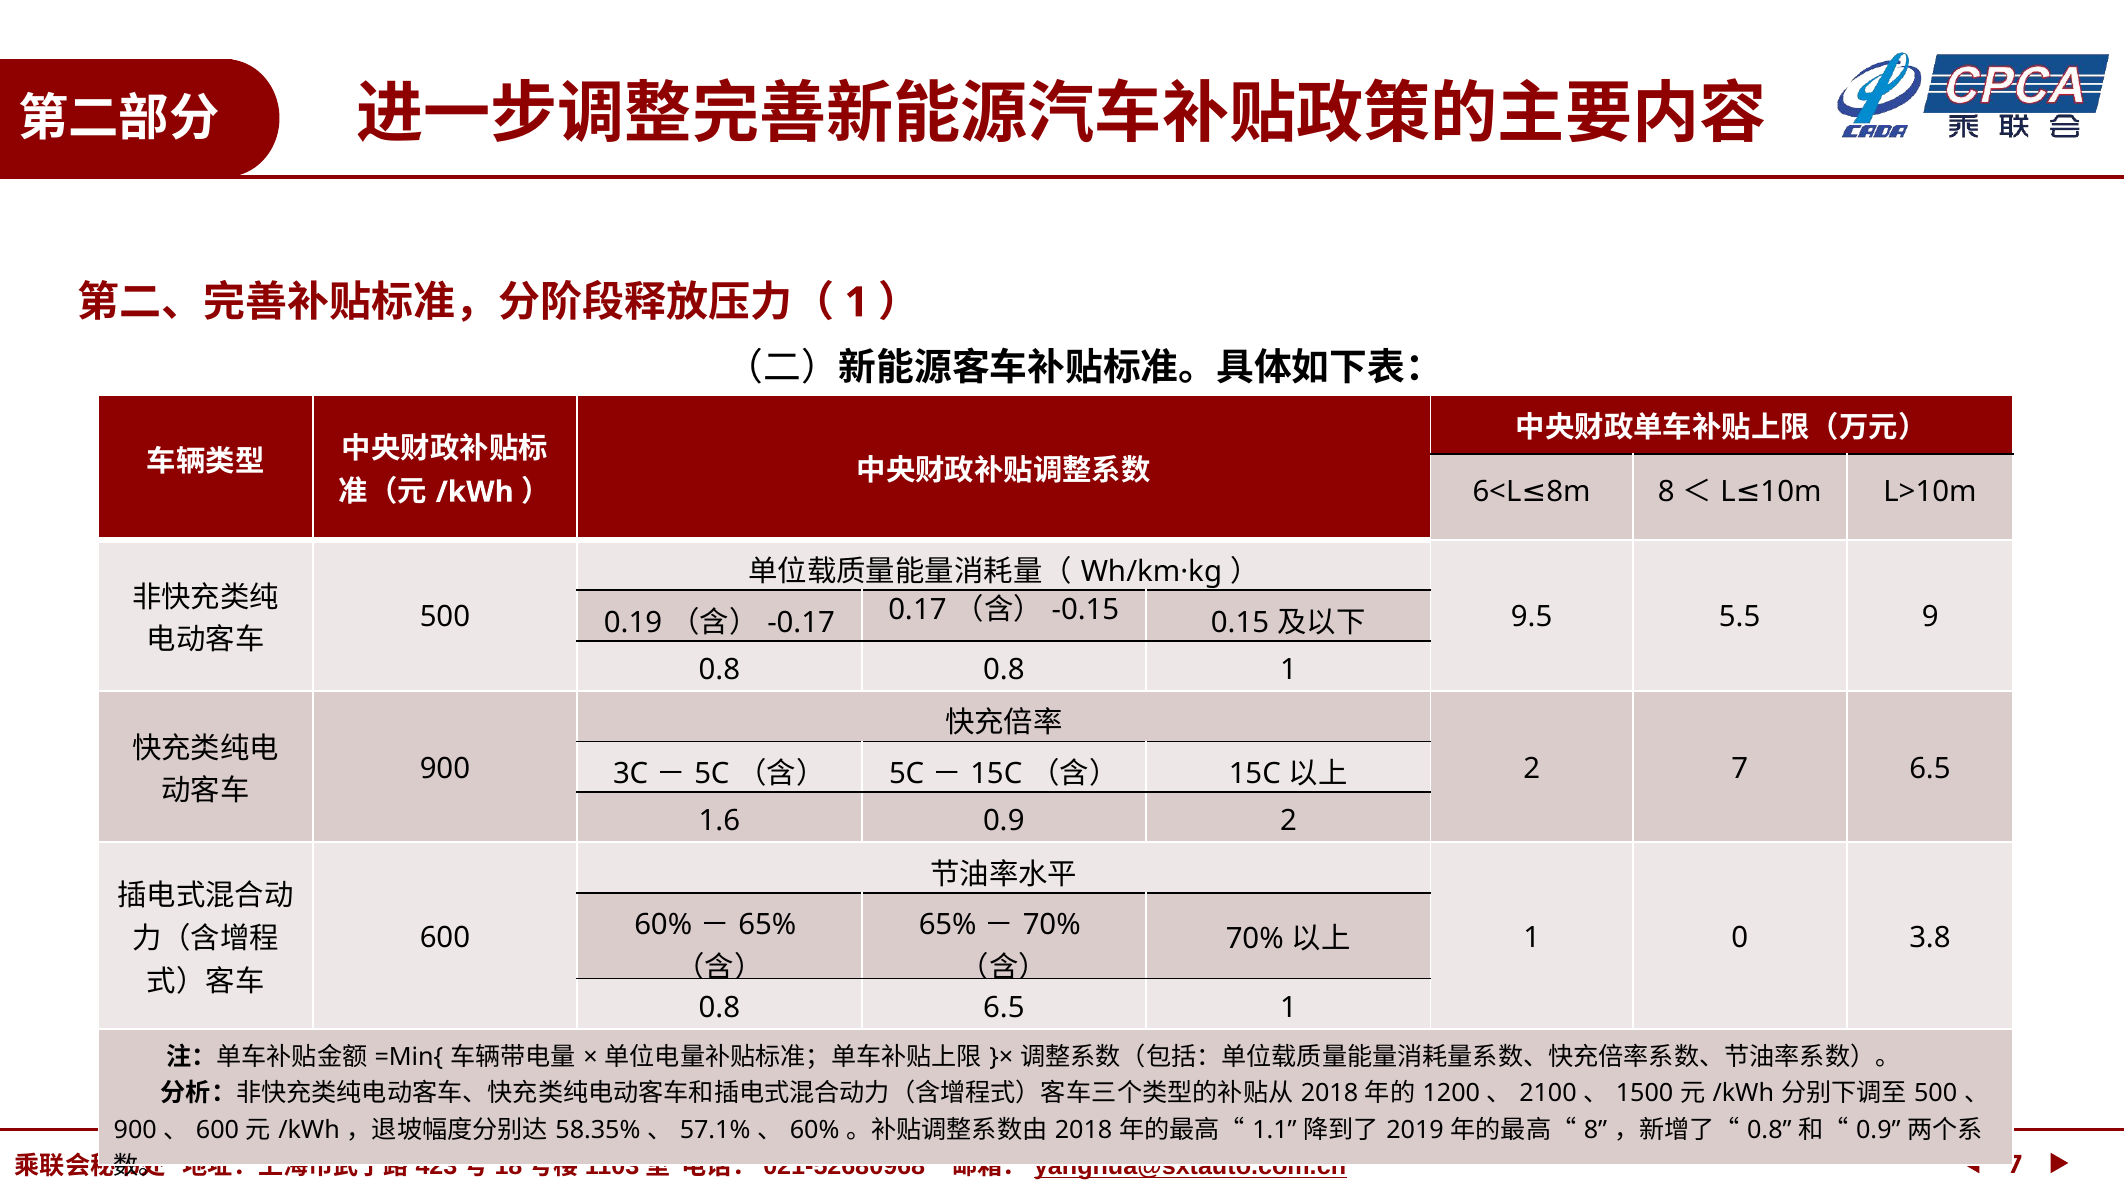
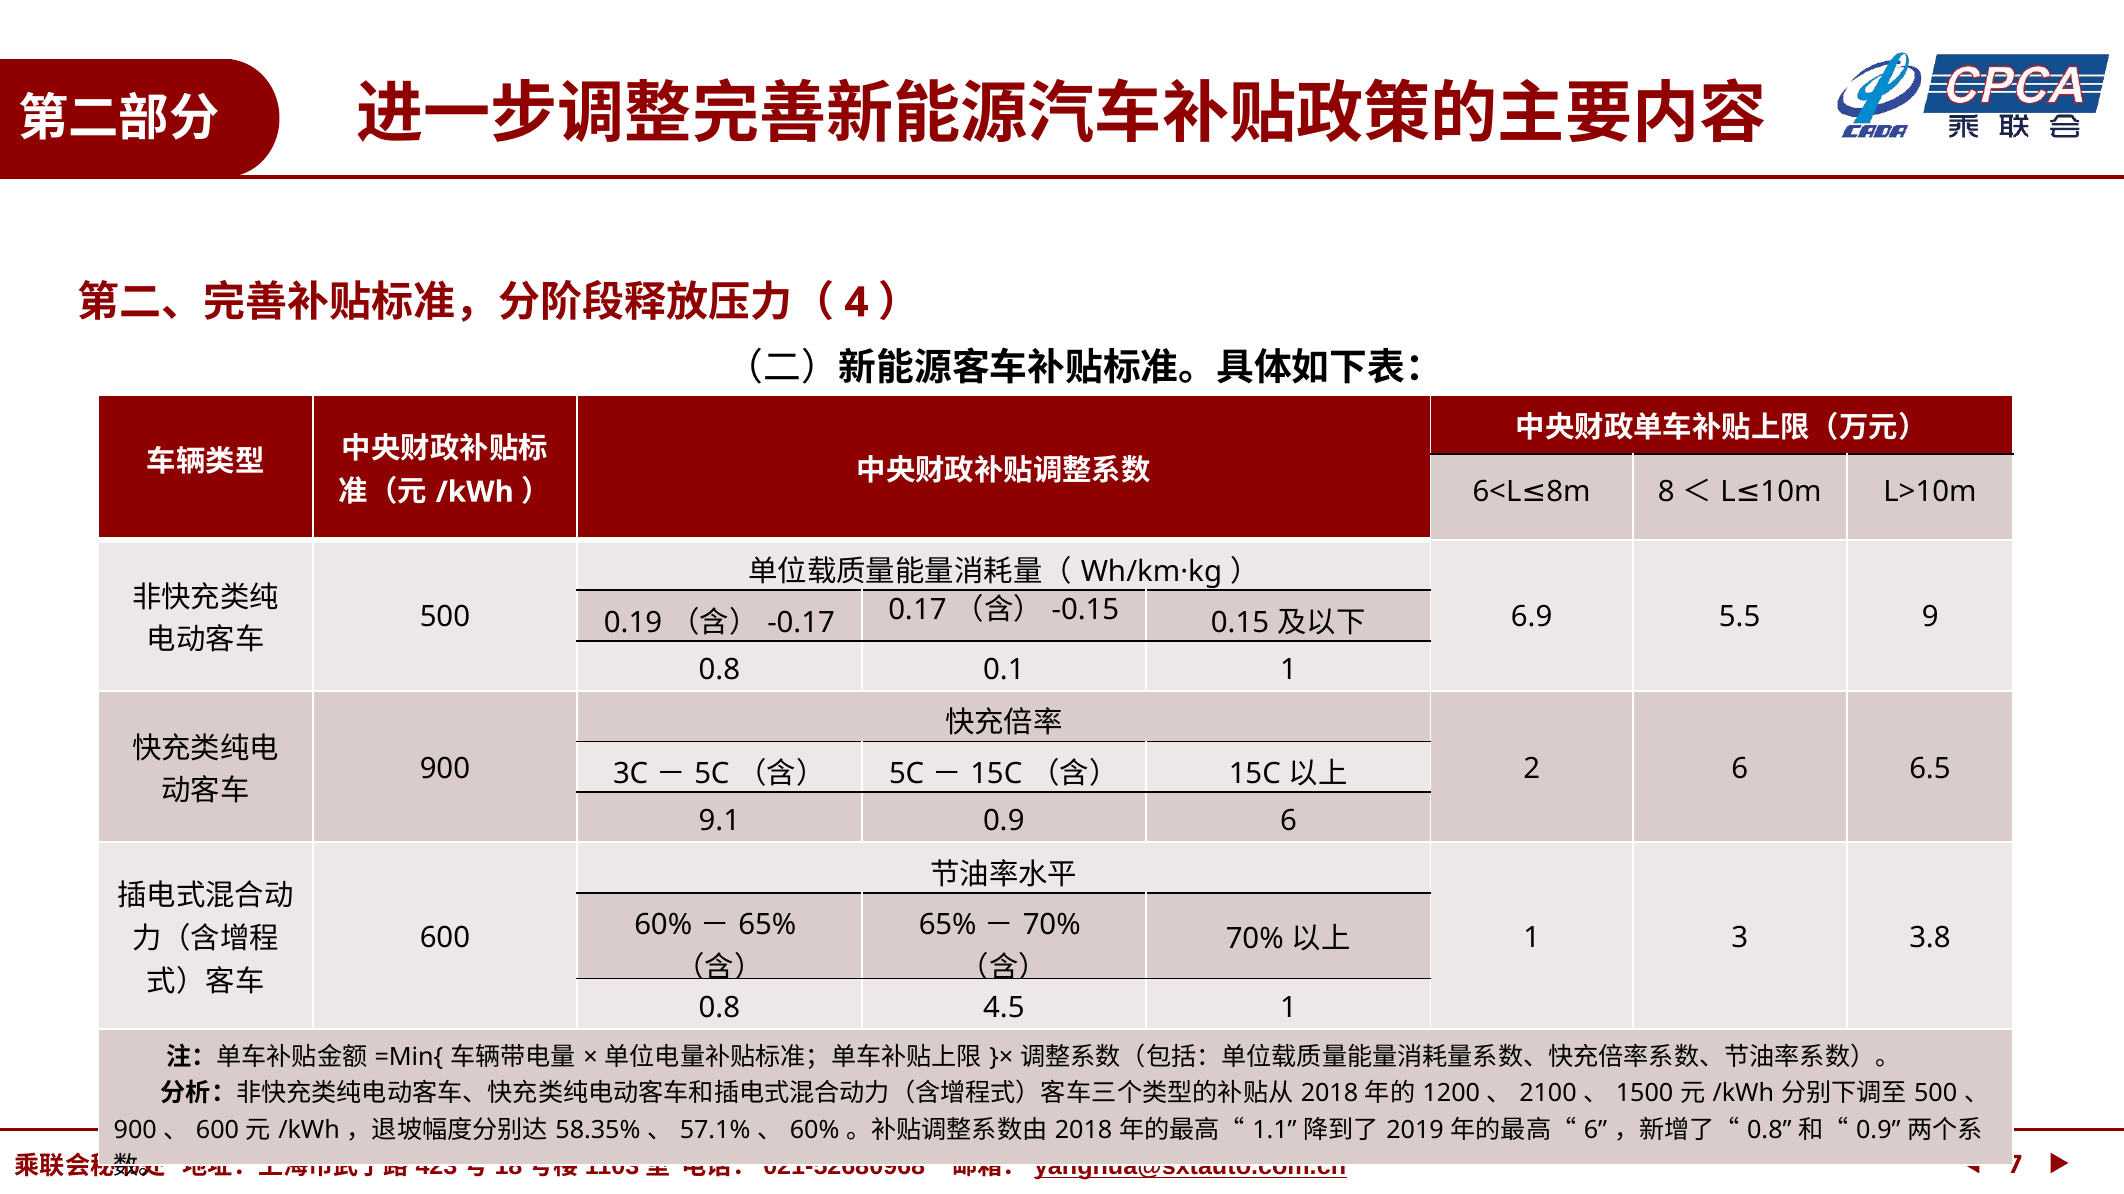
1 at (857, 303): 1 -> 4
9.5: 9.5 -> 6.9
0.8 0.8: 0.8 -> 0.1
2 7: 7 -> 6
1.6: 1.6 -> 9.1
0.9 2: 2 -> 6
0: 0 -> 3
0.8 6.5: 6.5 -> 4.5
8 at (1595, 1131): 8 -> 6
